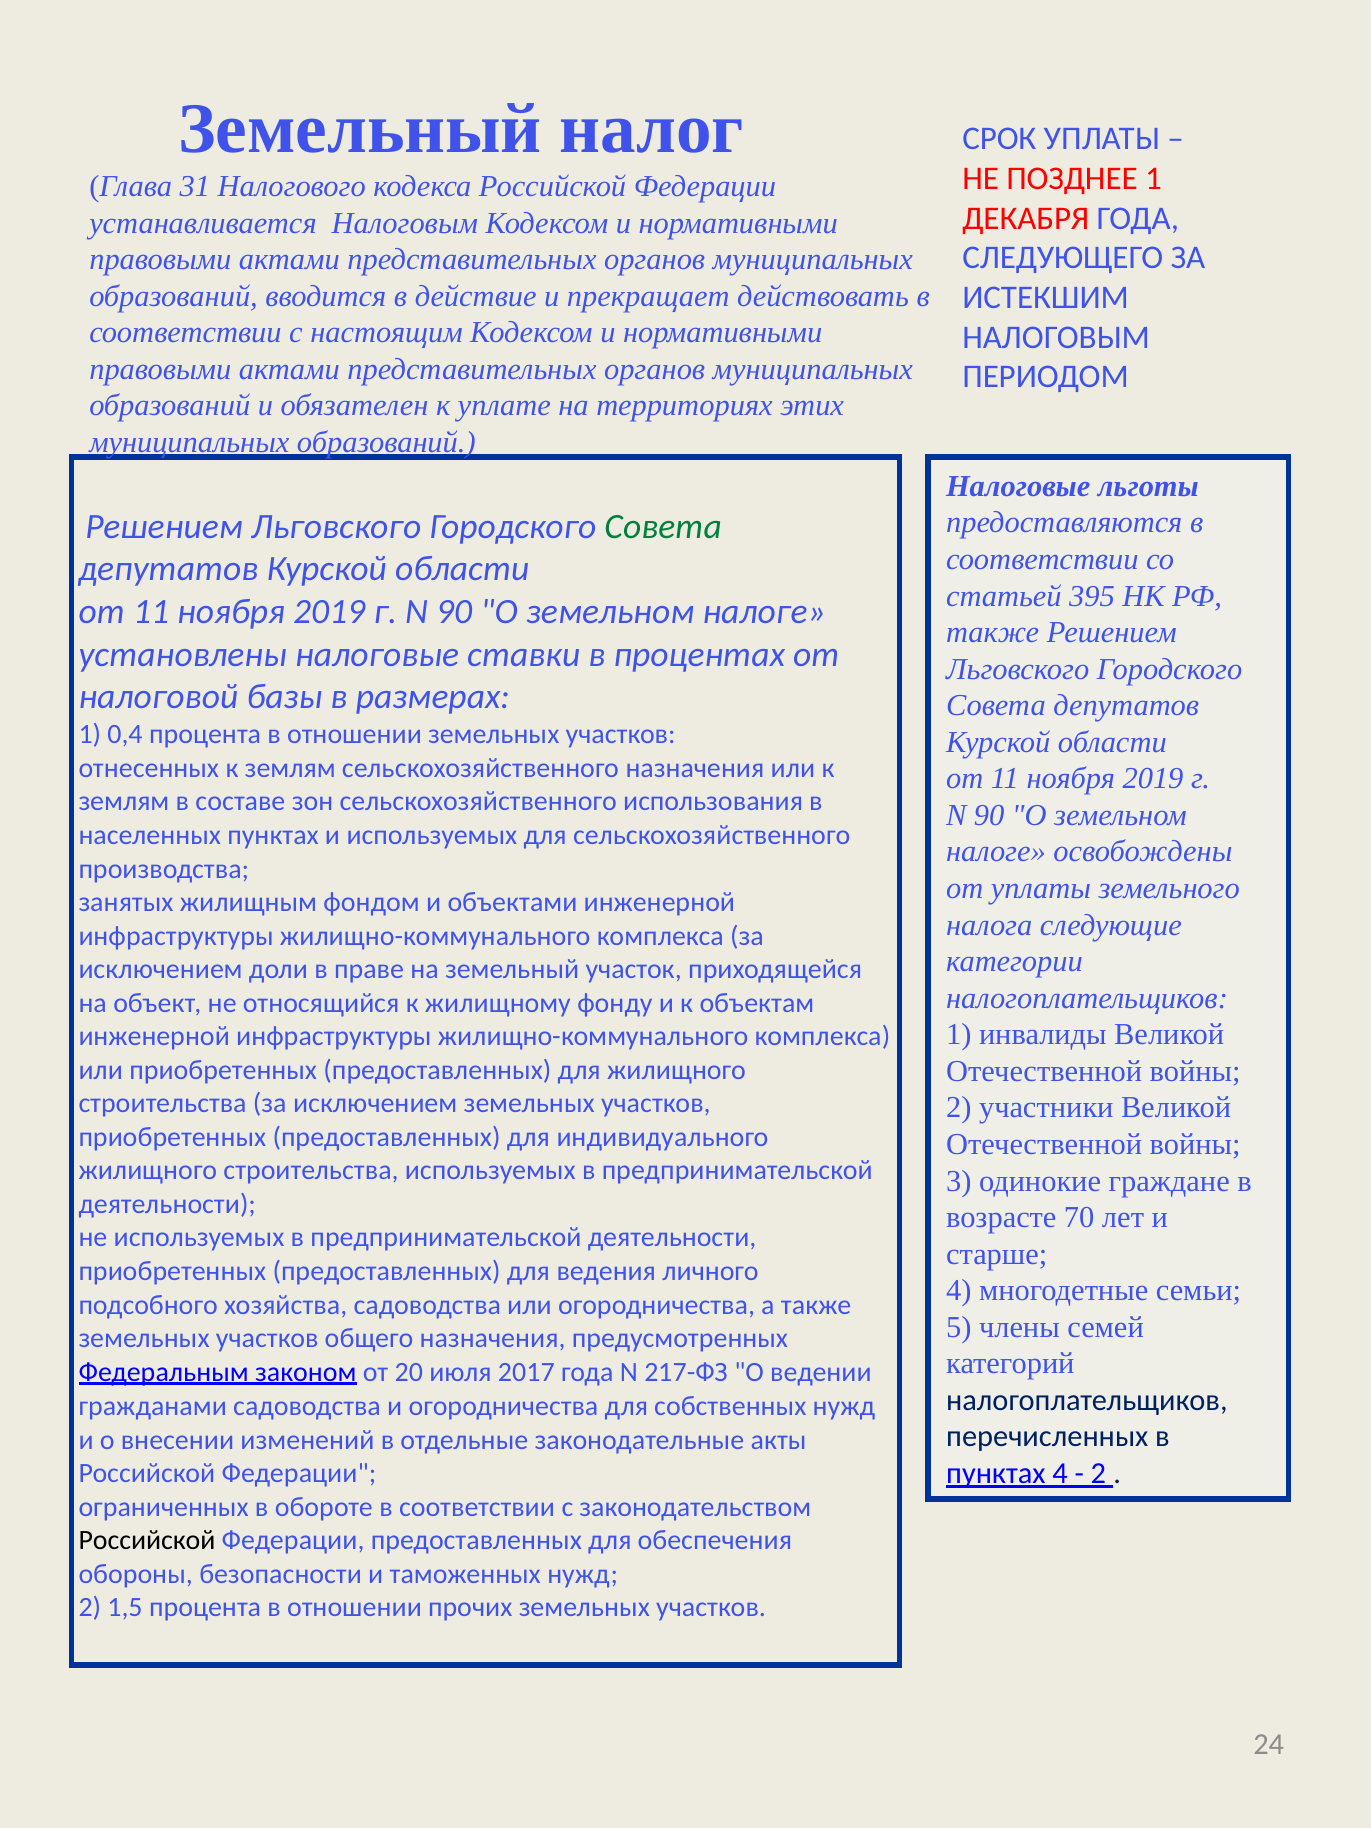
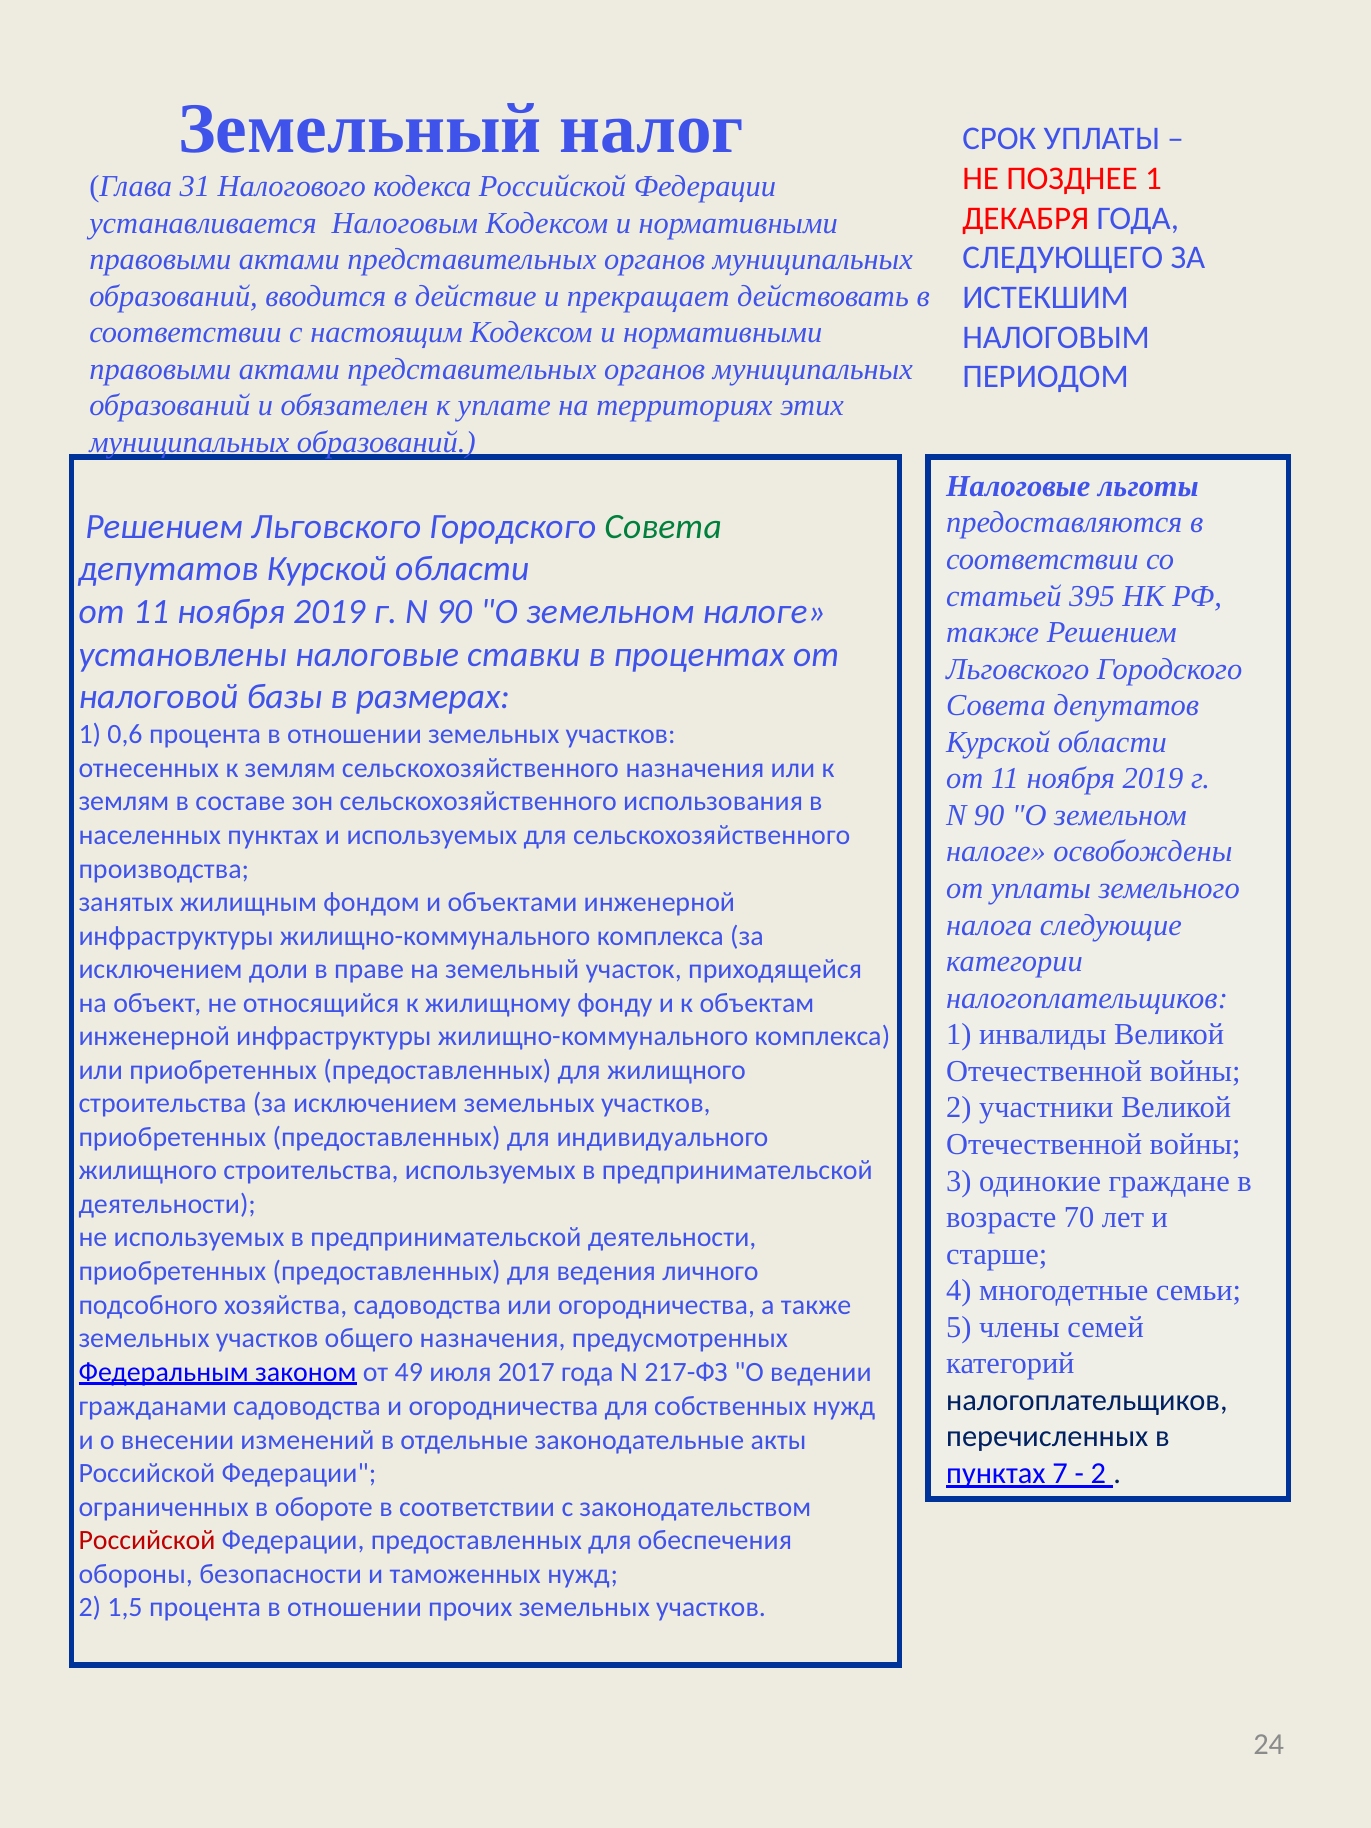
0,4: 0,4 -> 0,6
20: 20 -> 49
пунктах 4: 4 -> 7
Российской at (147, 1540) colour: black -> red
